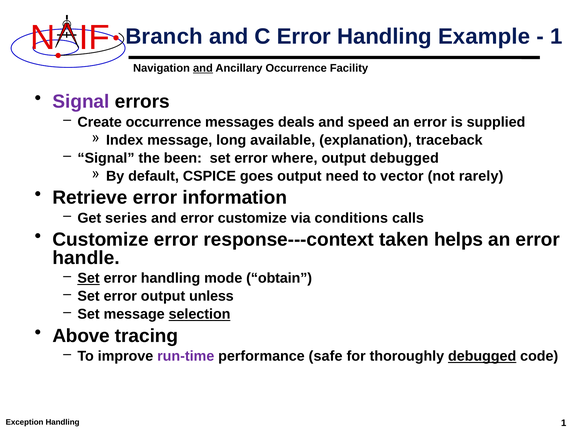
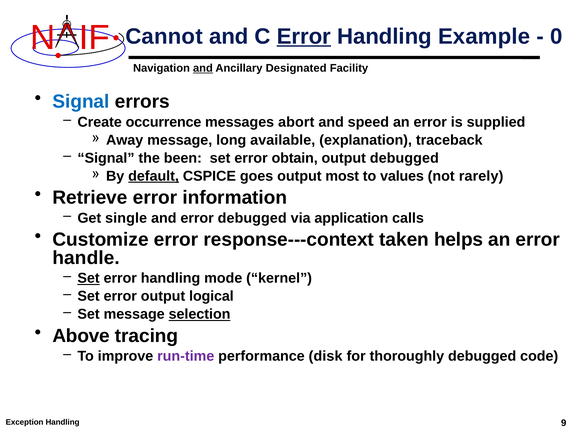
Branch: Branch -> Cannot
Error at (304, 37) underline: none -> present
1 at (556, 37): 1 -> 0
Occurrence at (296, 68): Occurrence -> Designated
Signal at (81, 102) colour: purple -> blue
deals: deals -> abort
Index: Index -> Away
where: where -> obtain
default underline: none -> present
need: need -> most
vector: vector -> values
series: series -> single
error customize: customize -> debugged
conditions: conditions -> application
obtain: obtain -> kernel
unless: unless -> logical
safe: safe -> disk
debugged at (482, 356) underline: present -> none
Handling 1: 1 -> 9
